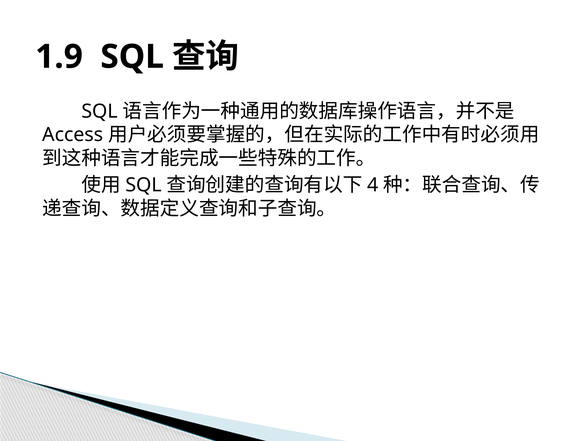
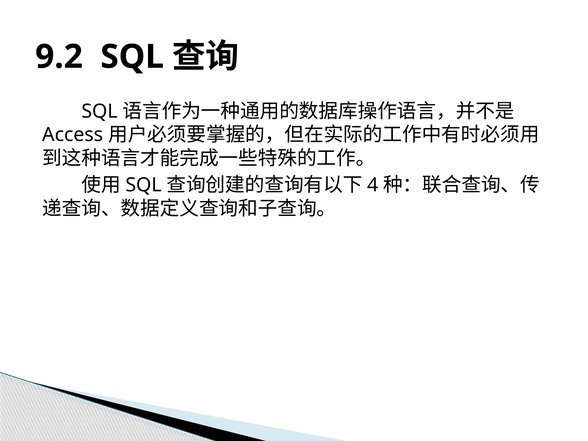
1.9: 1.9 -> 9.2
